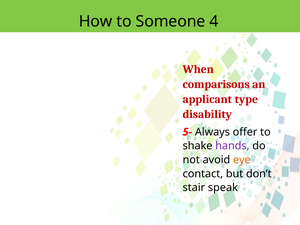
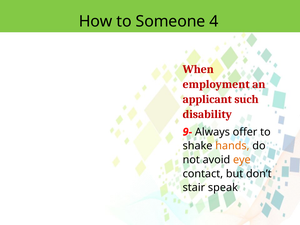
comparisons: comparisons -> employment
type: type -> such
5-: 5- -> 9-
hands colour: purple -> orange
